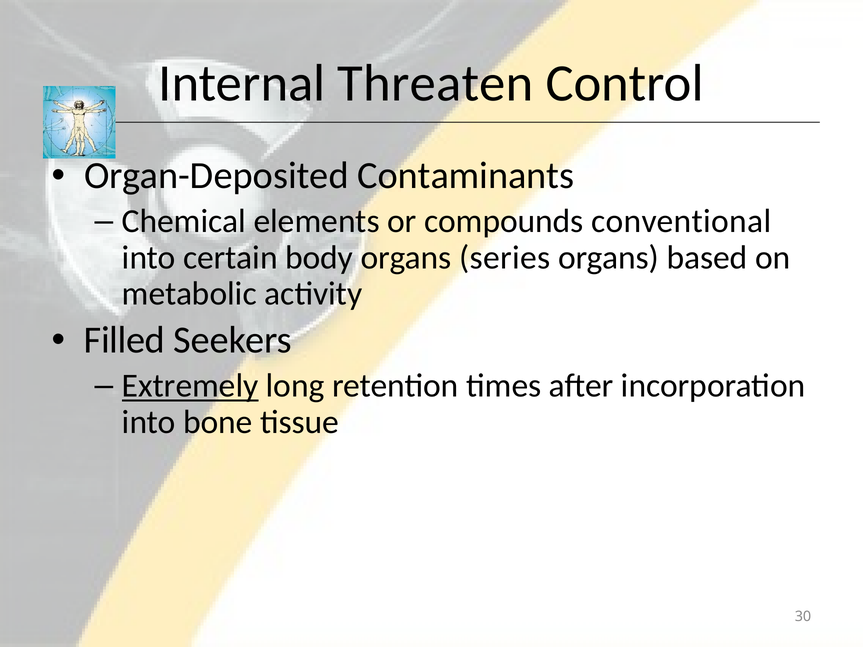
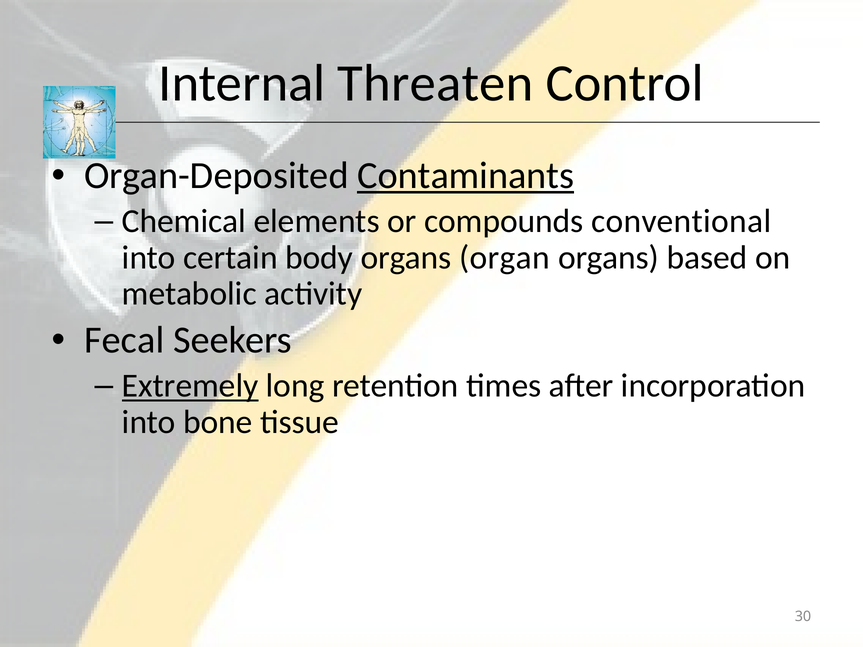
Contaminants underline: none -> present
series: series -> organ
Filled: Filled -> Fecal
